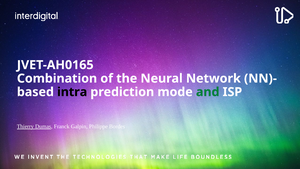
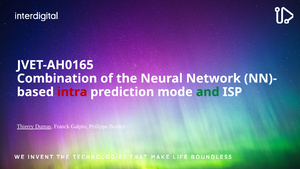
intra colour: black -> red
